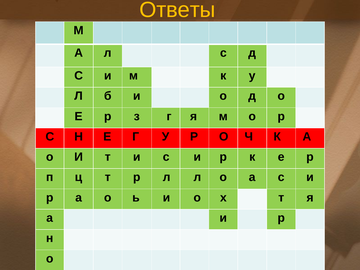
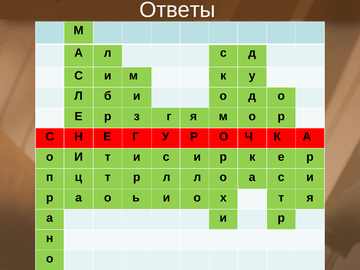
Ответы colour: yellow -> white
